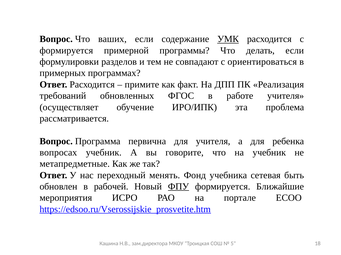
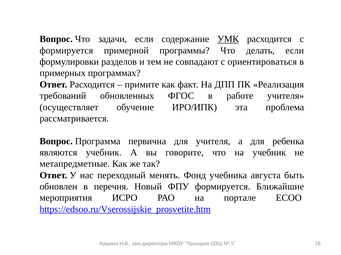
ваших: ваших -> задачи
вопросах: вопросах -> являются
сетевая: сетевая -> августа
рабочей: рабочей -> перечня
ФПУ underline: present -> none
